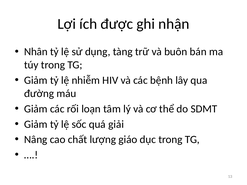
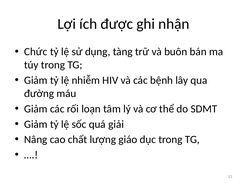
Nhân: Nhân -> Chức
